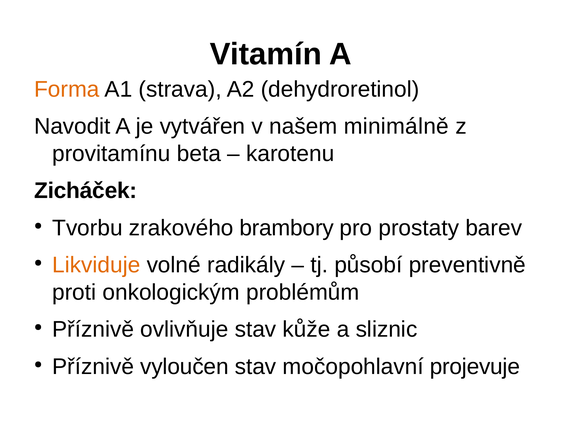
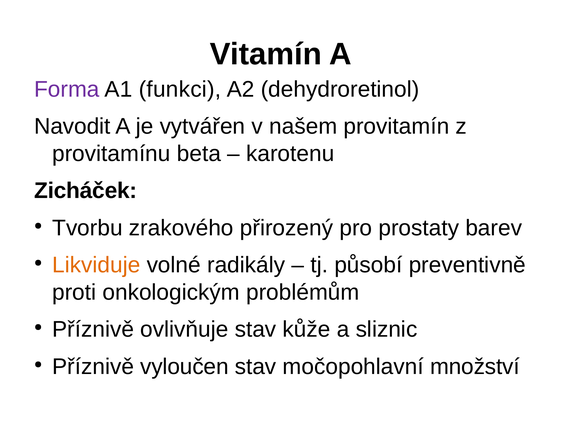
Forma colour: orange -> purple
strava: strava -> funkci
minimálně: minimálně -> provitamín
brambory: brambory -> přirozený
projevuje: projevuje -> množství
